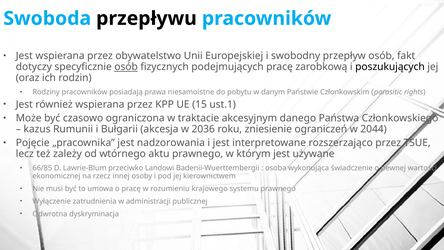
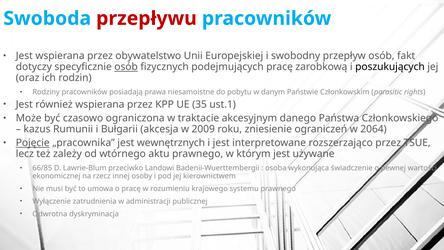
przepływu colour: black -> red
15: 15 -> 35
2036: 2036 -> 2009
2044: 2044 -> 2064
Pojęcie underline: none -> present
nadzorowania: nadzorowania -> wewnętrznych
